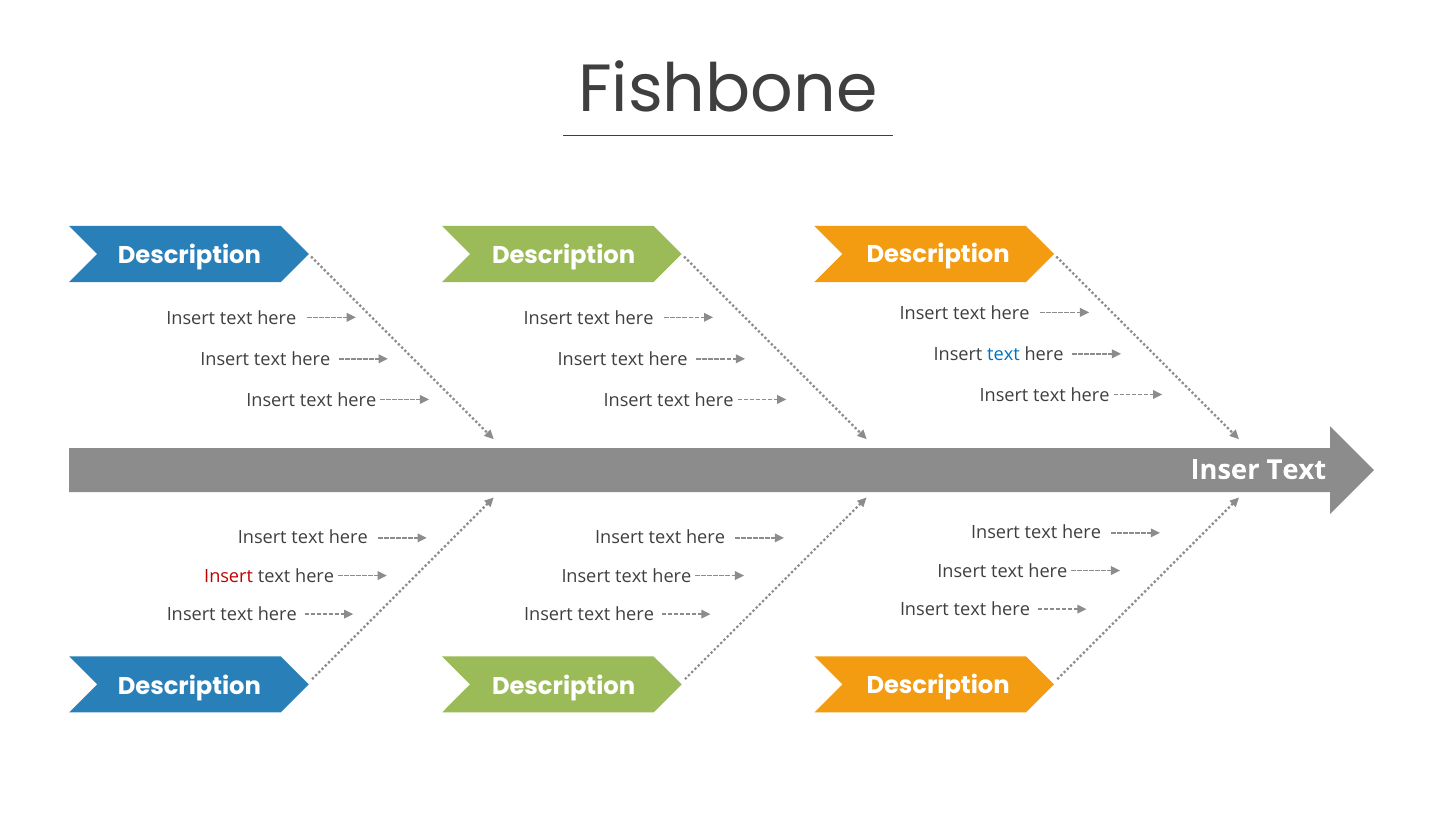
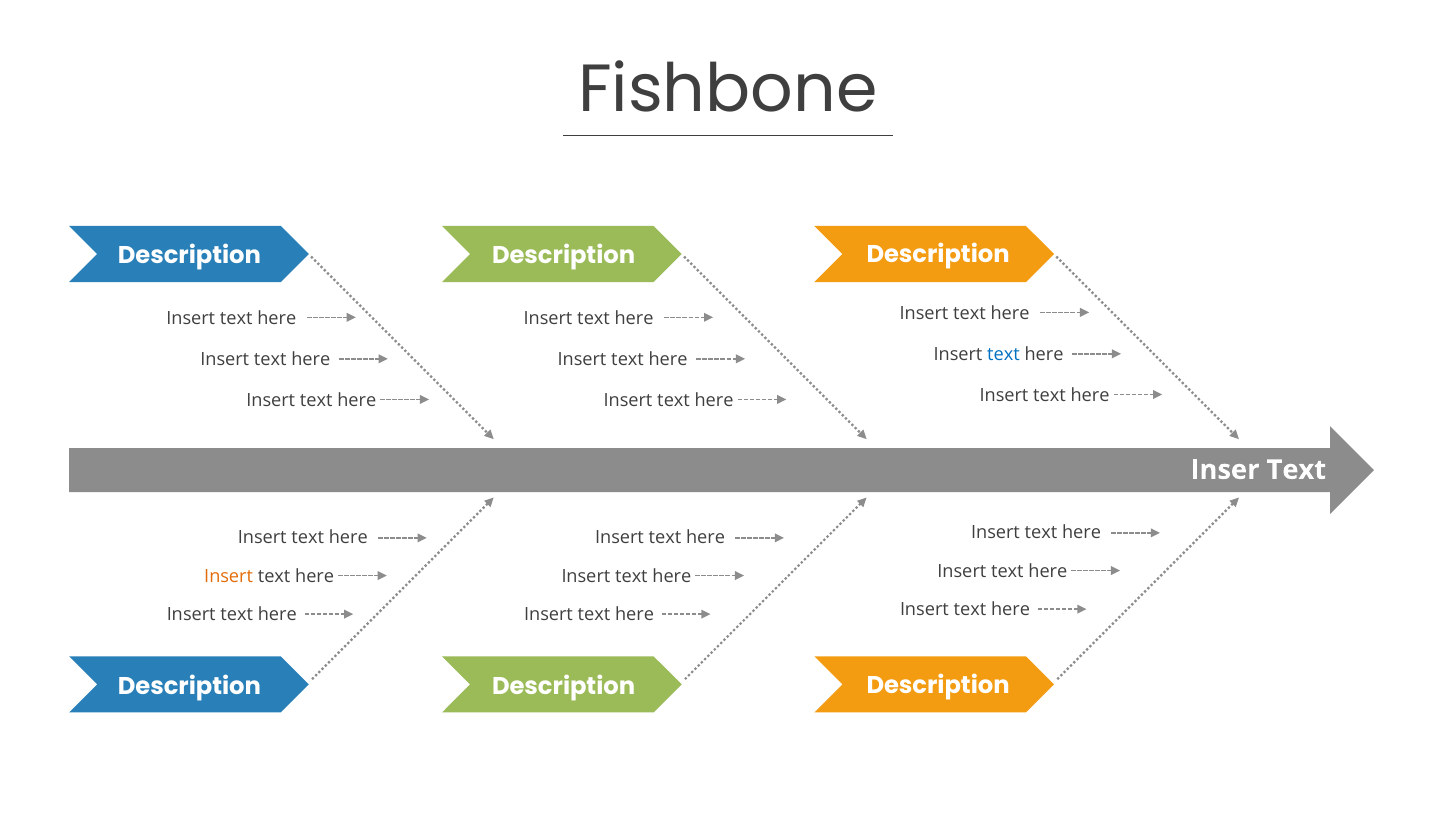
Insert at (229, 576) colour: red -> orange
